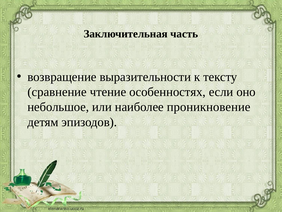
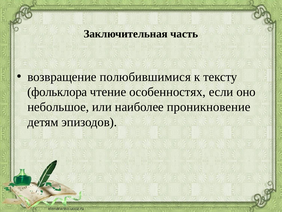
выразительности: выразительности -> полюбившимися
сравнение: сравнение -> фольклора
